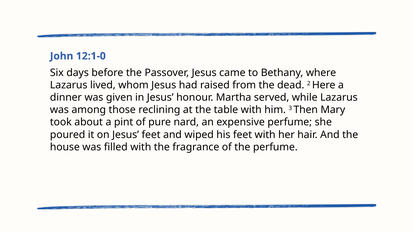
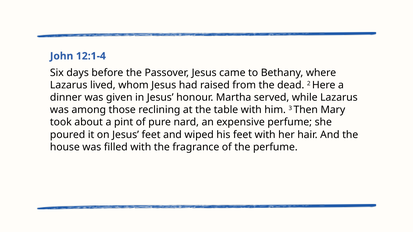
12:1-0: 12:1-0 -> 12:1-4
